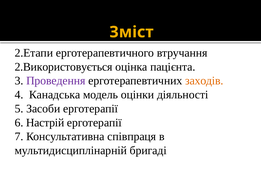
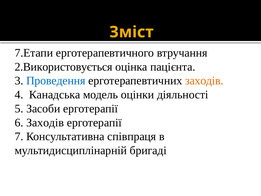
2.Етапи: 2.Етапи -> 7.Етапи
Проведення colour: purple -> blue
6 Настрій: Настрій -> Заходів
